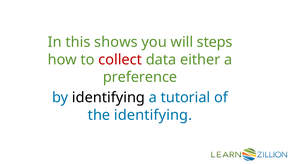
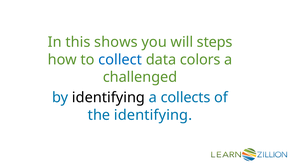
collect colour: red -> blue
either: either -> colors
preference: preference -> challenged
tutorial: tutorial -> collects
